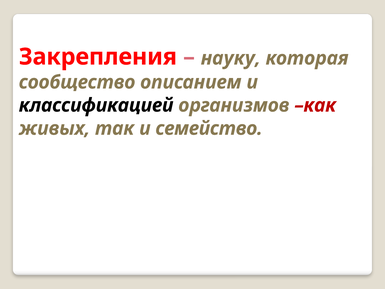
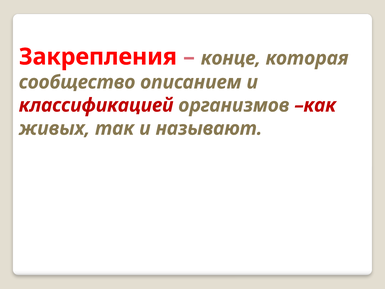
науку: науку -> конце
классификацией colour: black -> red
семейство: семейство -> называют
